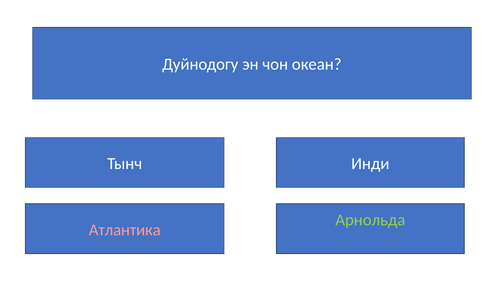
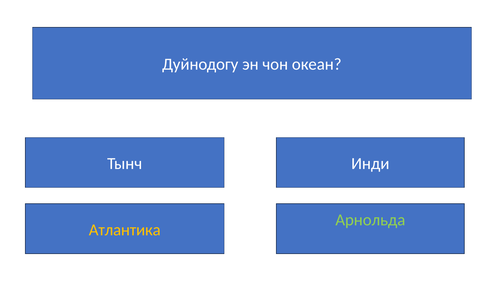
Атлантика colour: pink -> yellow
